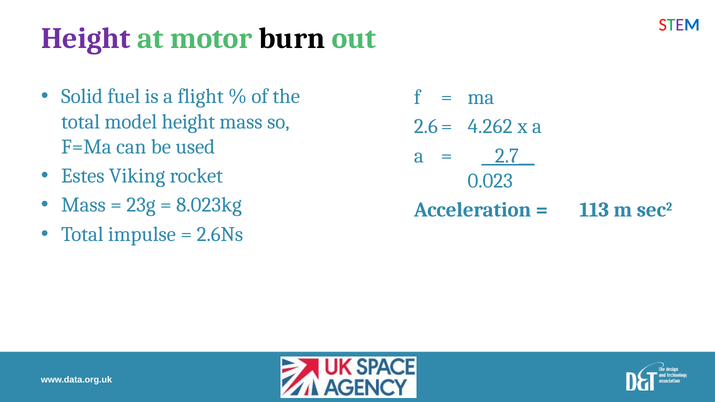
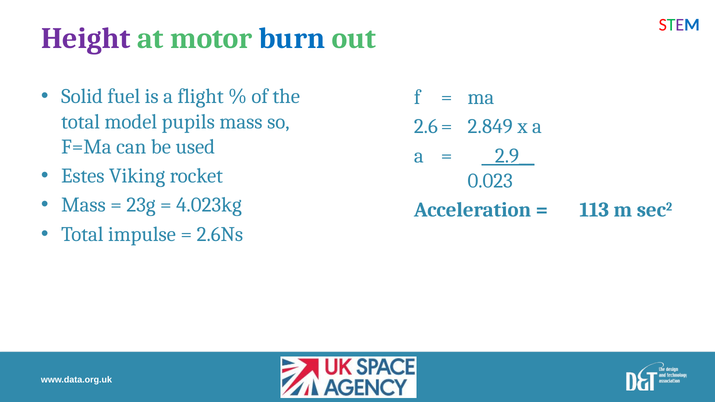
burn colour: black -> blue
model height: height -> pupils
4.262: 4.262 -> 2.849
2.7__: 2.7__ -> 2.9__
8.023kg: 8.023kg -> 4.023kg
